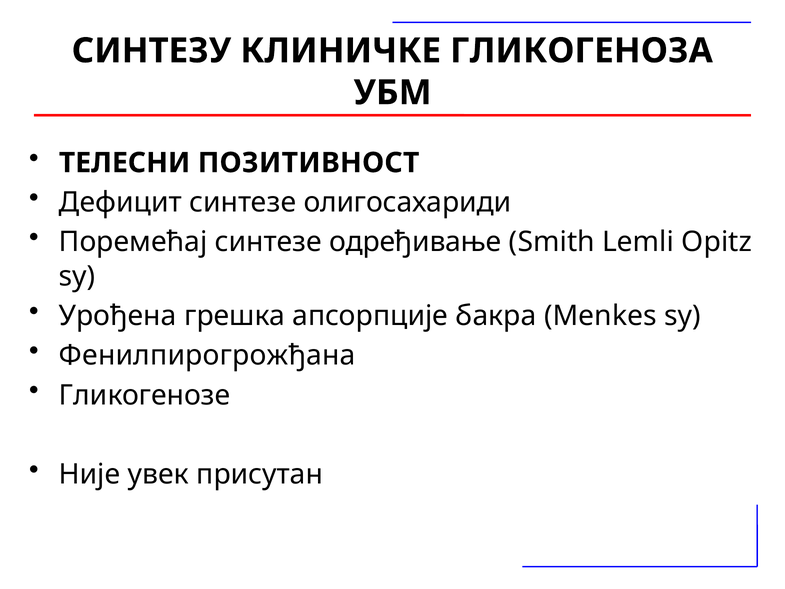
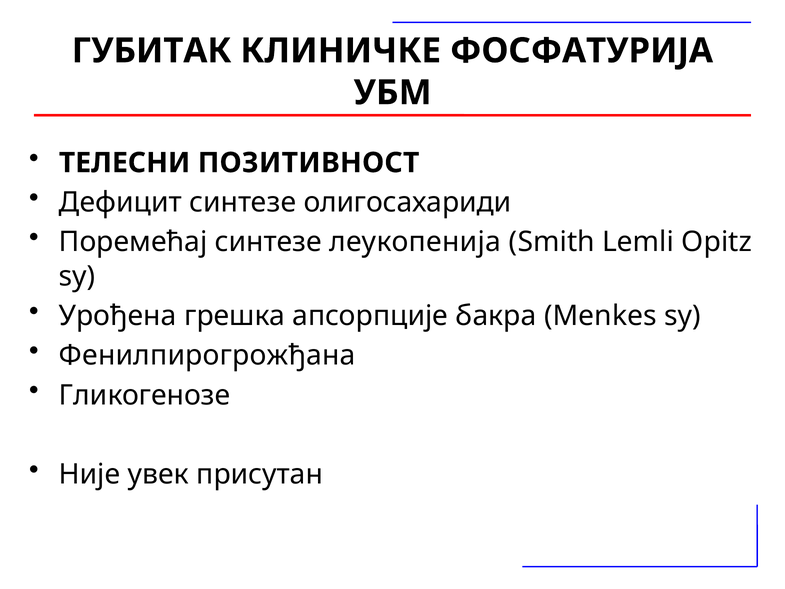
СИНТЕЗУ: СИНТЕЗУ -> ГУБИТАК
ГЛИКОГЕНОЗА: ГЛИКОГЕНОЗА -> ФОСФАТУРИЈА
одређивање: одређивање -> леукопенија
